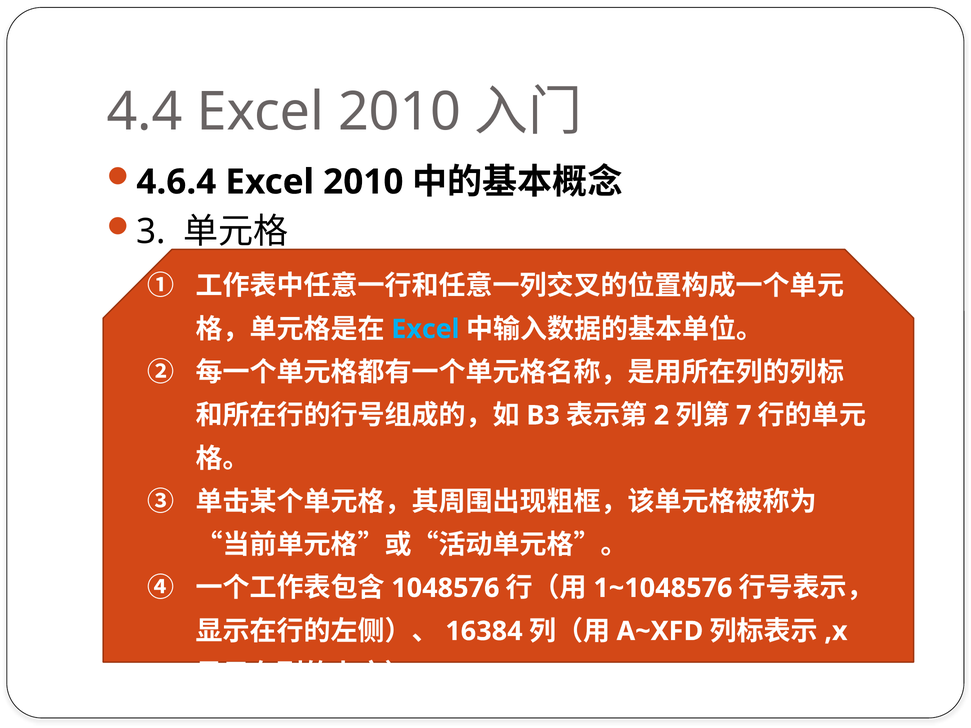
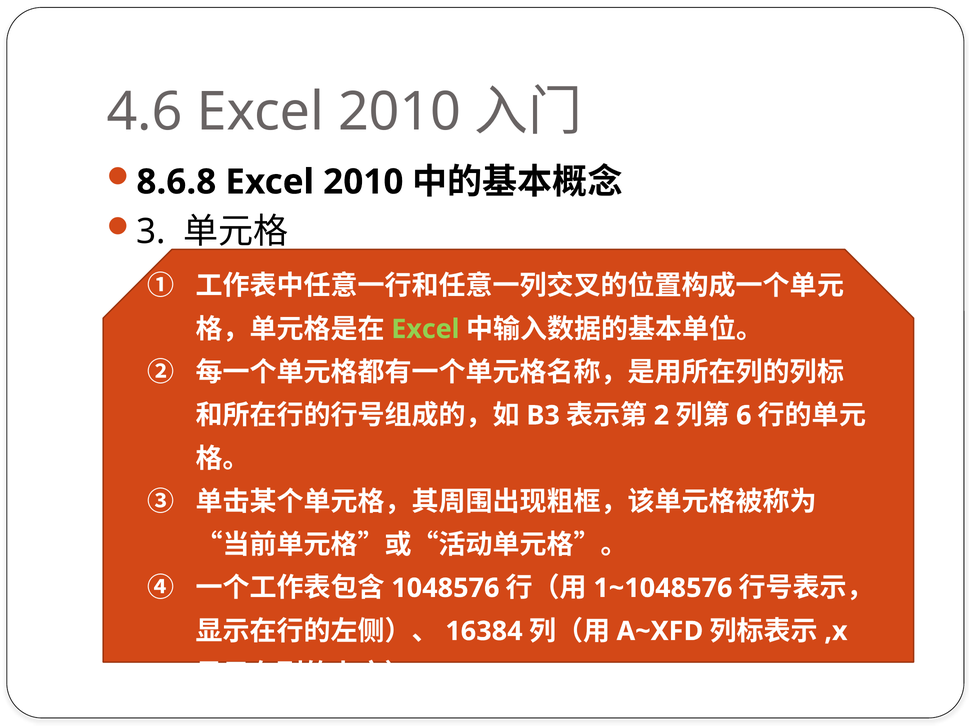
4.4: 4.4 -> 4.6
4.6.4: 4.6.4 -> 8.6.8
Excel at (425, 329) colour: light blue -> light green
7: 7 -> 6
